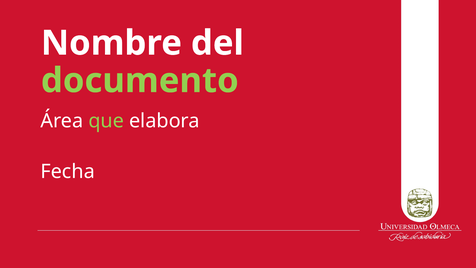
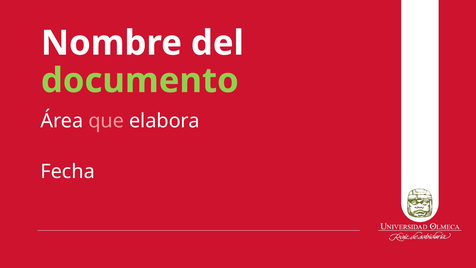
que colour: light green -> pink
